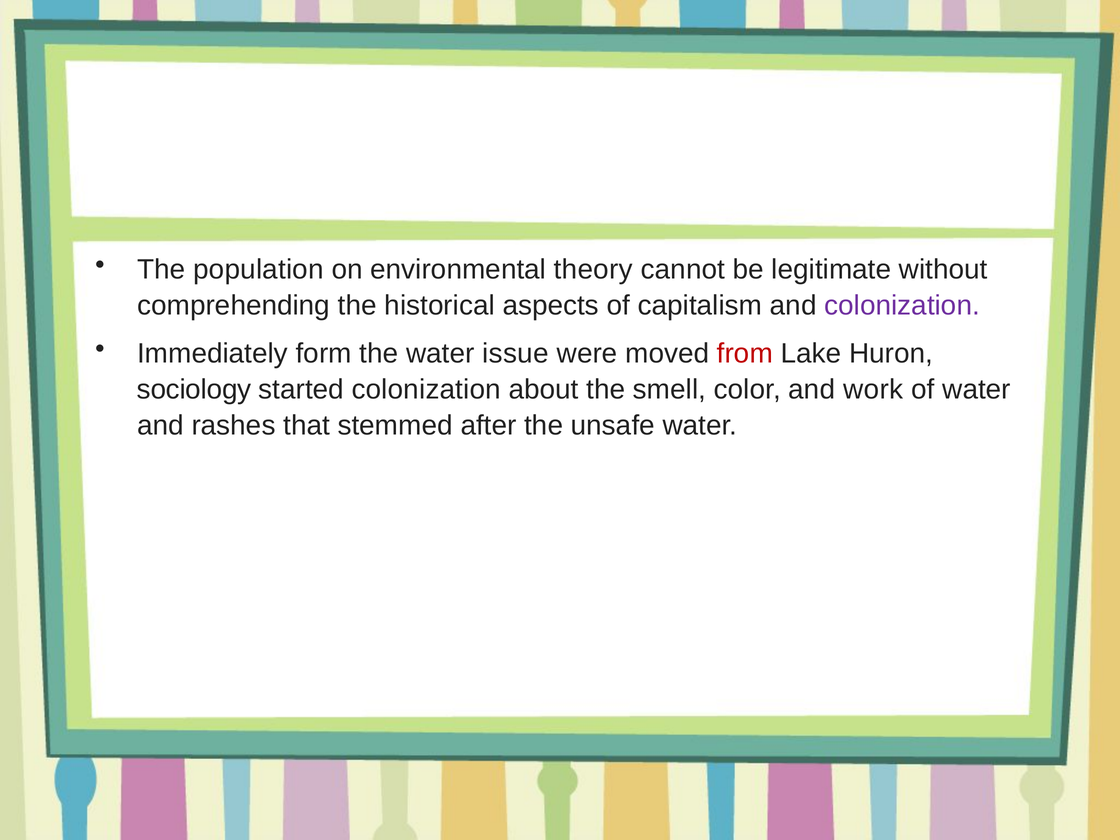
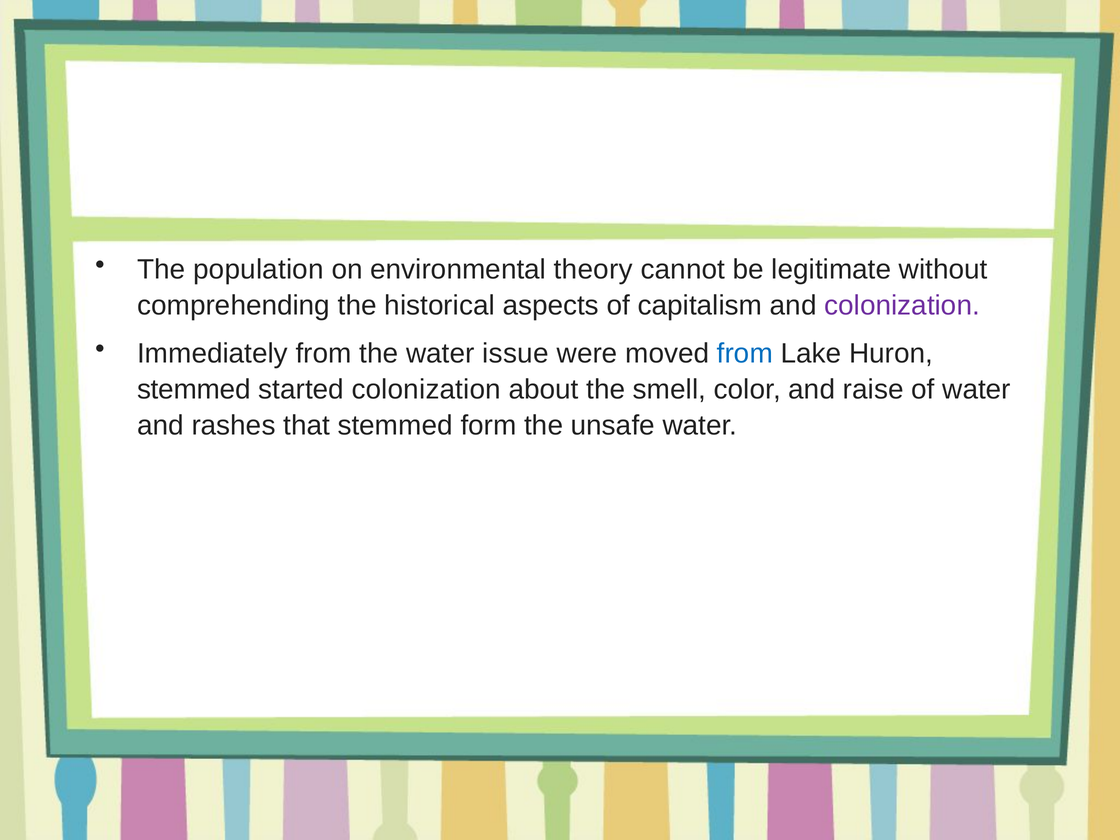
Immediately form: form -> from
from at (745, 354) colour: red -> blue
sociology at (194, 390): sociology -> stemmed
work: work -> raise
after: after -> form
